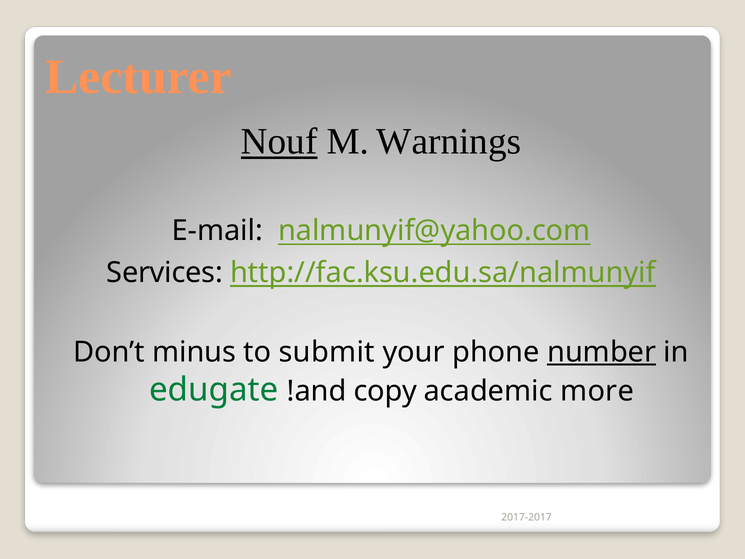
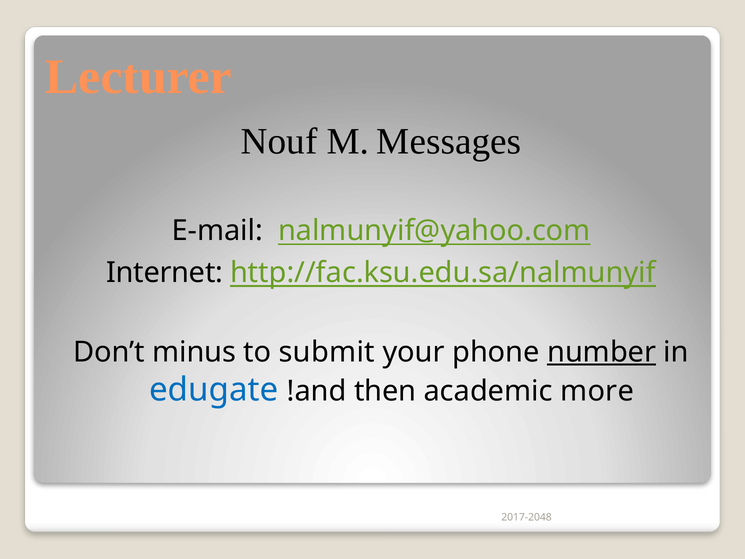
Nouf underline: present -> none
Warnings: Warnings -> Messages
Services: Services -> Internet
edugate colour: green -> blue
copy: copy -> then
2017-2017: 2017-2017 -> 2017-2048
